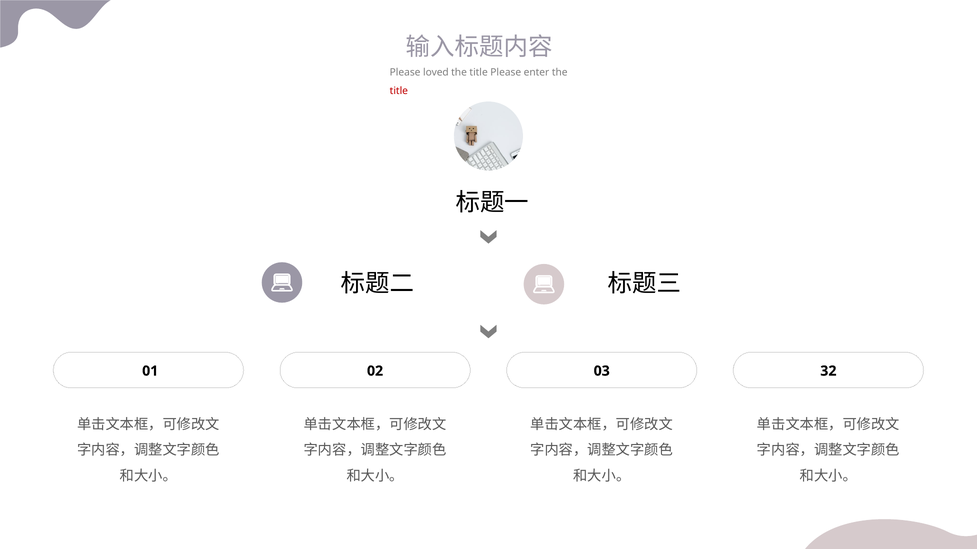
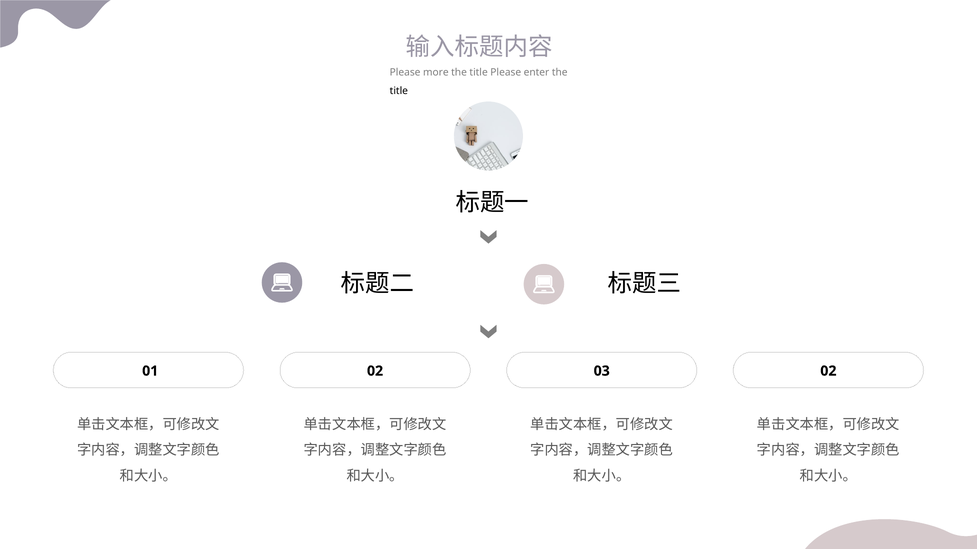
loved: loved -> more
title at (399, 91) colour: red -> black
03 32: 32 -> 02
